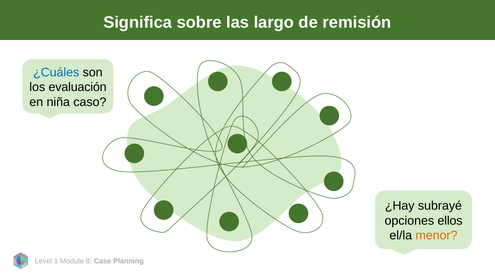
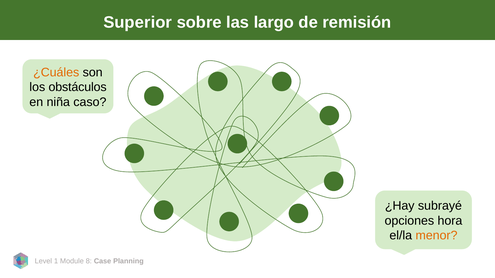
Significa: Significa -> Superior
¿Cuáles colour: blue -> orange
evaluación: evaluación -> obstáculos
ellos: ellos -> hora
